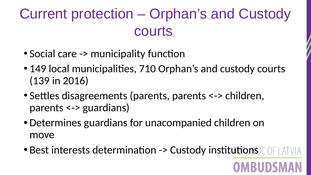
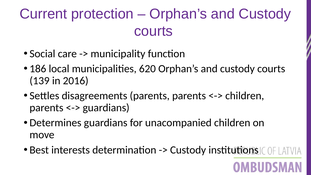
149: 149 -> 186
710: 710 -> 620
